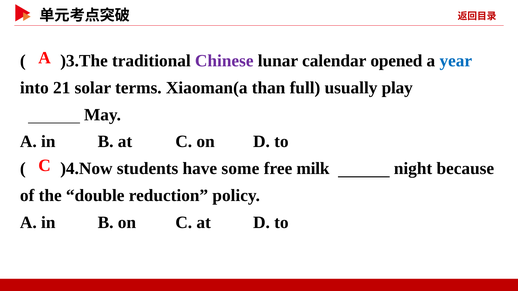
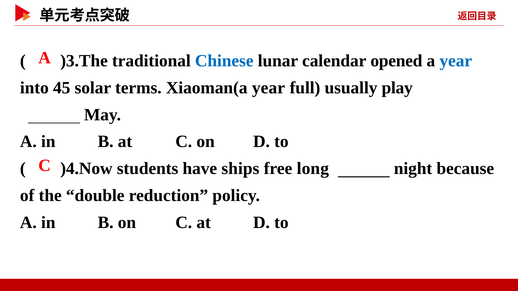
Chinese colour: purple -> blue
21: 21 -> 45
Xiaoman(a than: than -> year
some: some -> ships
milk: milk -> long
